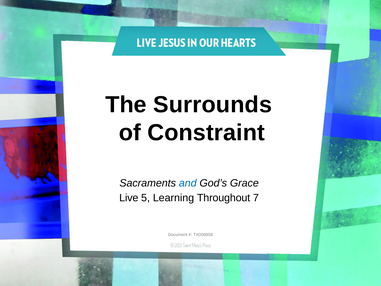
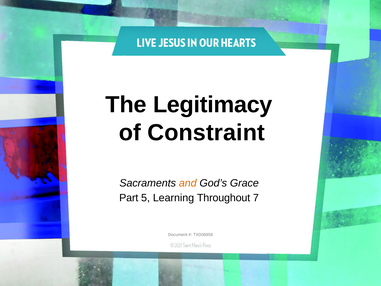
Surrounds: Surrounds -> Legitimacy
and colour: blue -> orange
Live: Live -> Part
